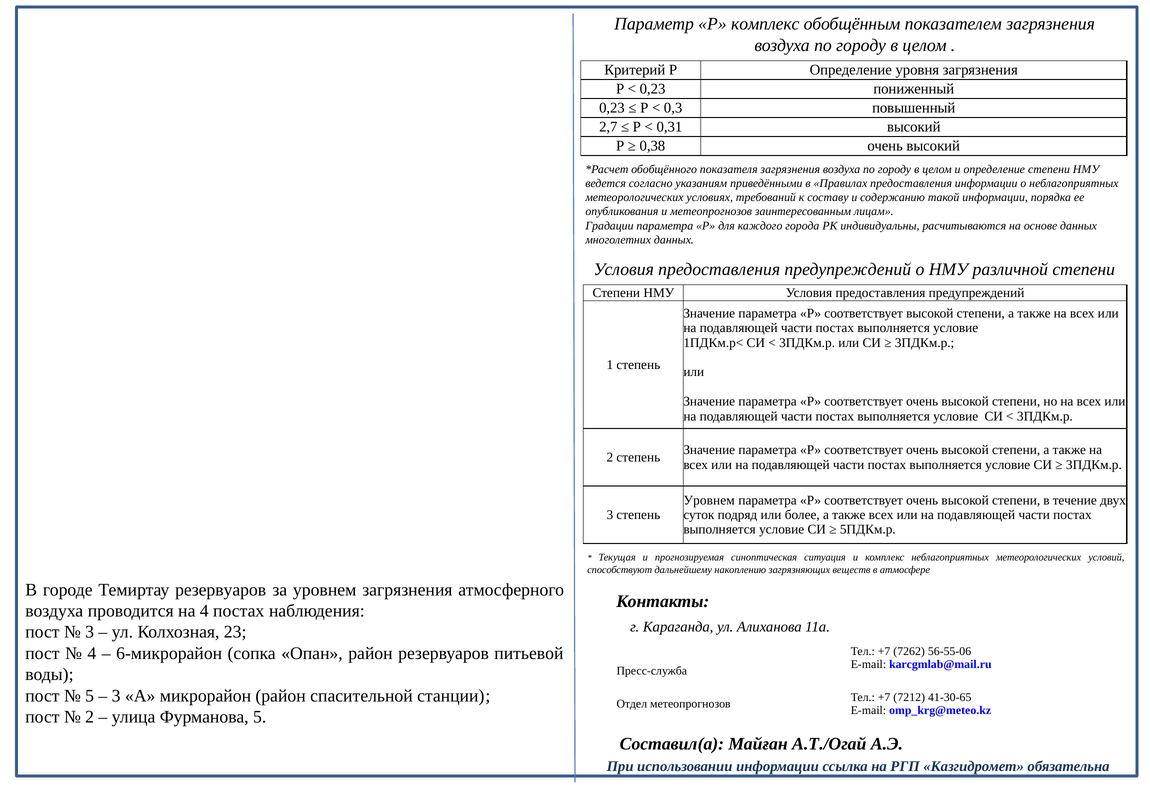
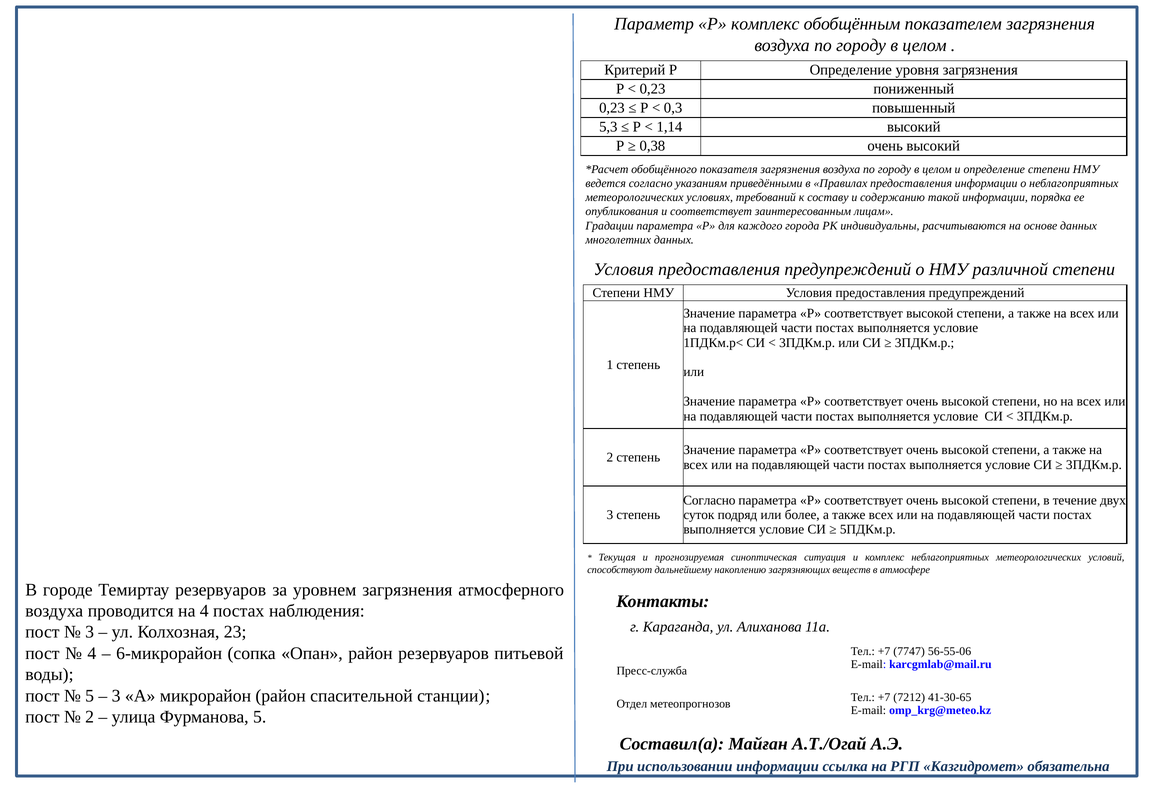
2,7: 2,7 -> 5,3
0,31: 0,31 -> 1,14
и метеопрогнозов: метеопрогнозов -> соответствует
Уровнем at (709, 500): Уровнем -> Согласно
7262: 7262 -> 7747
